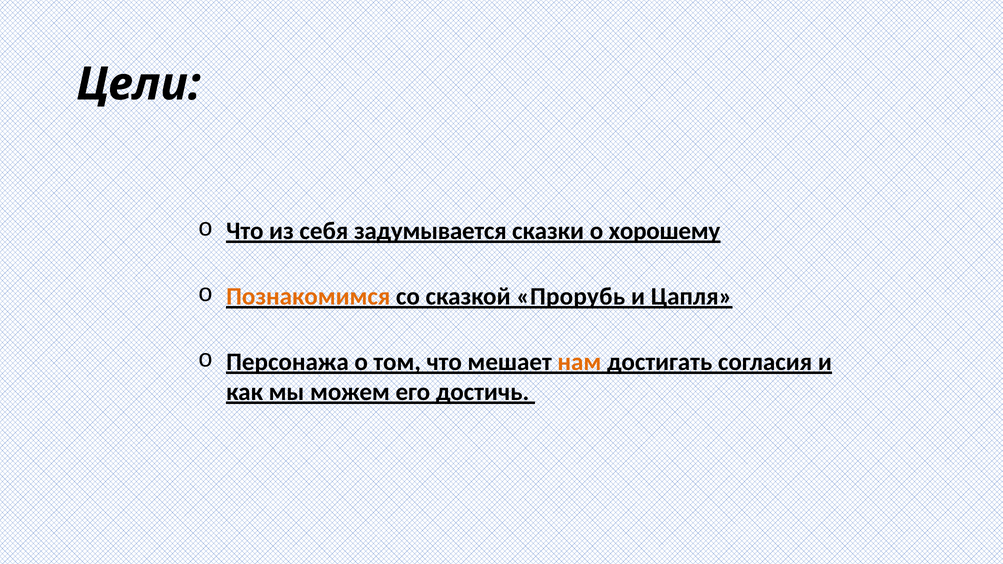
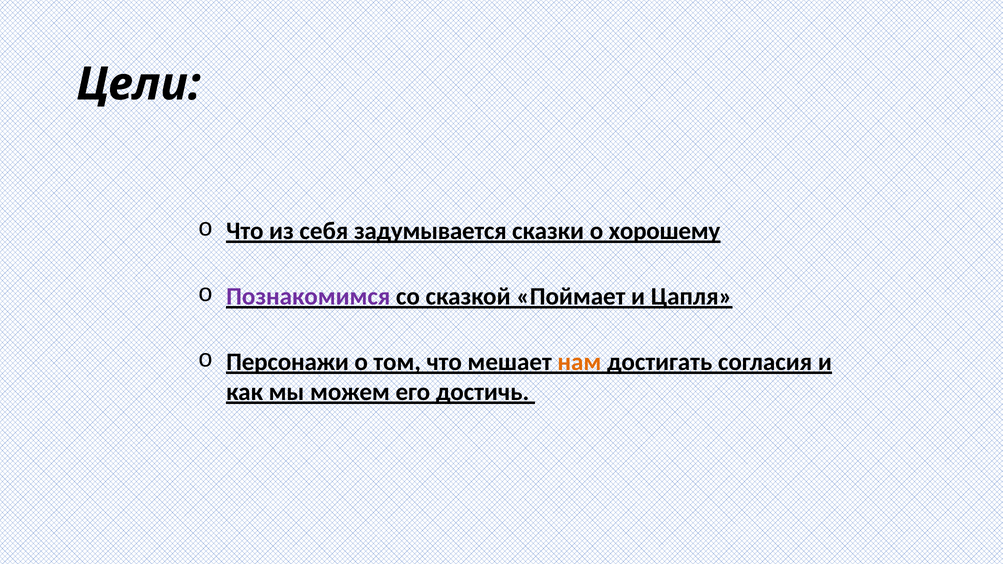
Познакомимся colour: orange -> purple
Прорубь: Прорубь -> Поймает
Персонажа: Персонажа -> Персонажи
